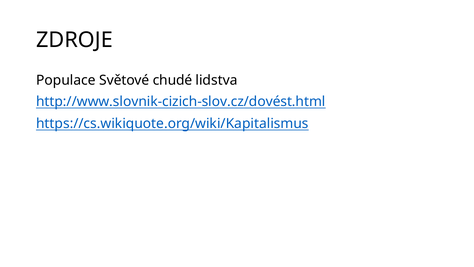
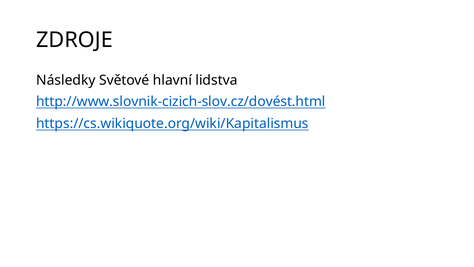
Populace: Populace -> Následky
chudé: chudé -> hlavní
